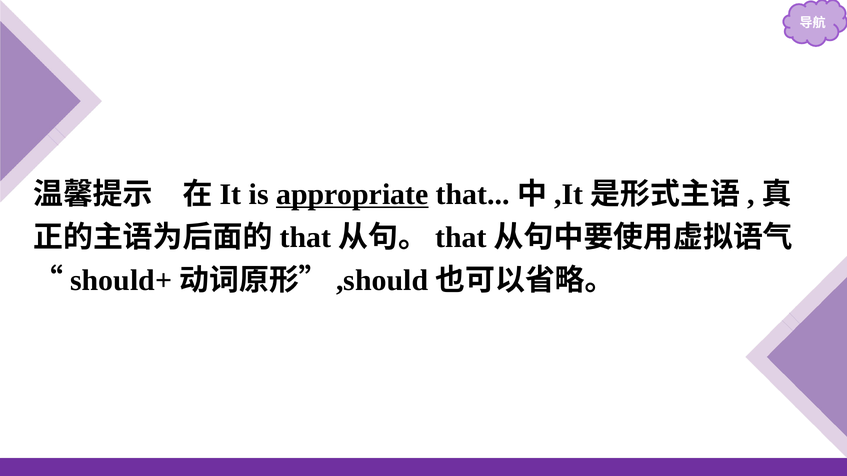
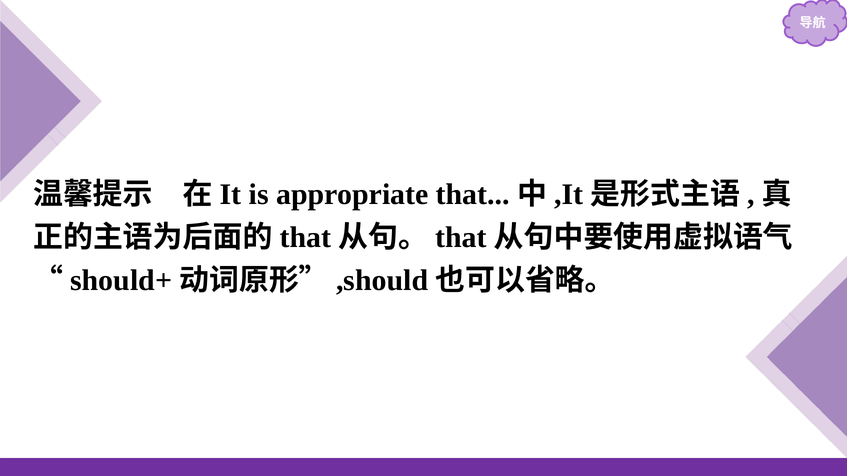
appropriate underline: present -> none
